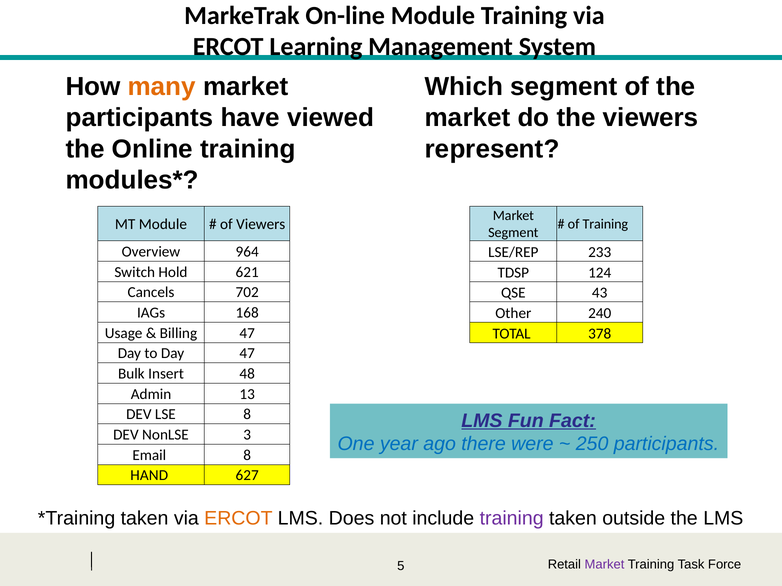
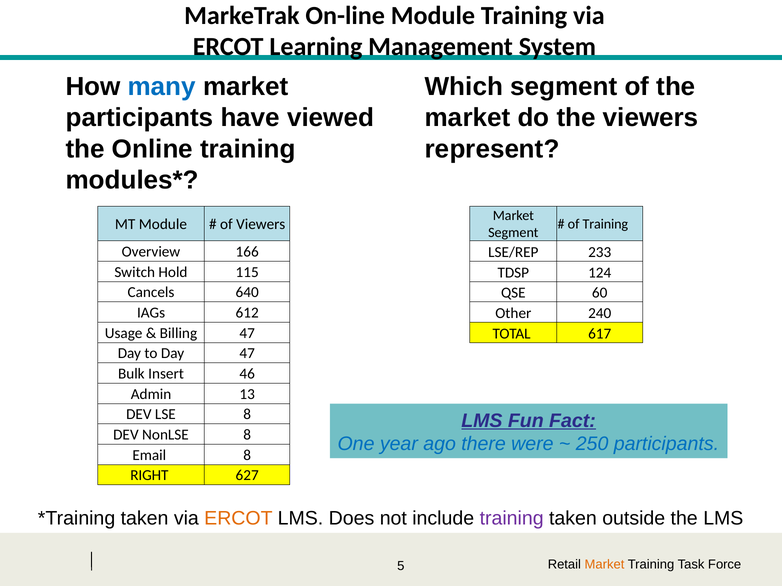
many colour: orange -> blue
964: 964 -> 166
621: 621 -> 115
702: 702 -> 640
43: 43 -> 60
168: 168 -> 612
378: 378 -> 617
48: 48 -> 46
NonLSE 3: 3 -> 8
HAND: HAND -> RIGHT
Market at (605, 565) colour: purple -> orange
